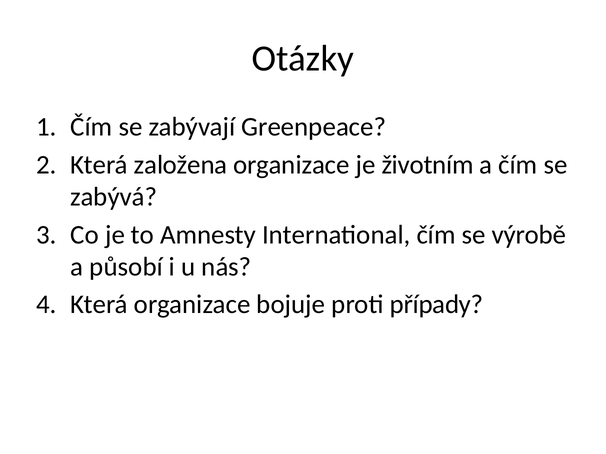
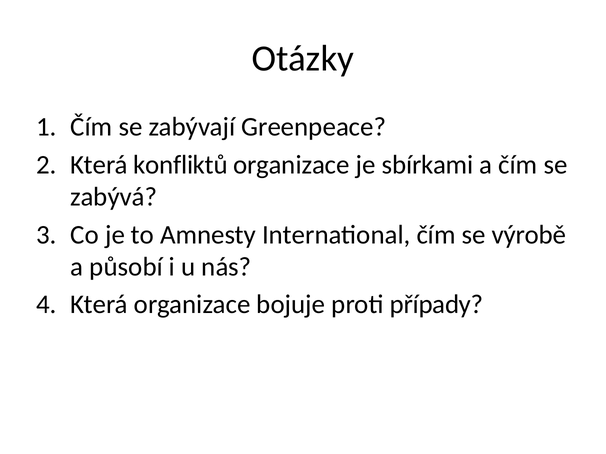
založena: založena -> konfliktů
životním: životním -> sbírkami
